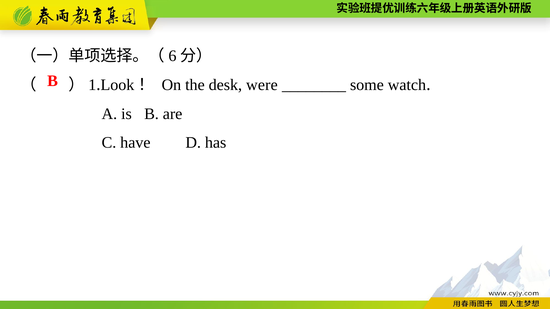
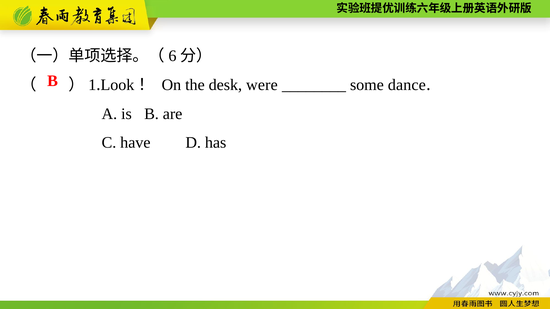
watch: watch -> dance
